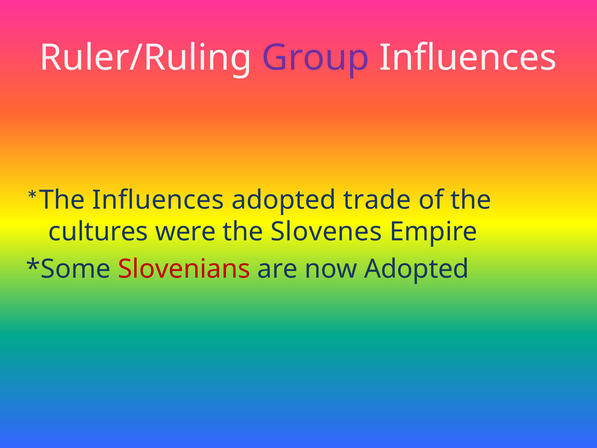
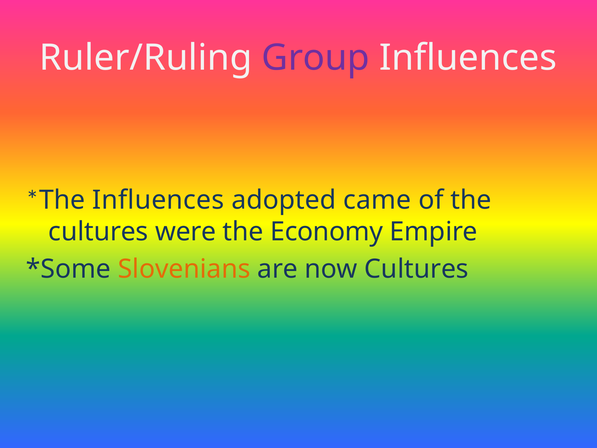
trade: trade -> came
Slovenes: Slovenes -> Economy
Slovenians colour: red -> orange
now Adopted: Adopted -> Cultures
